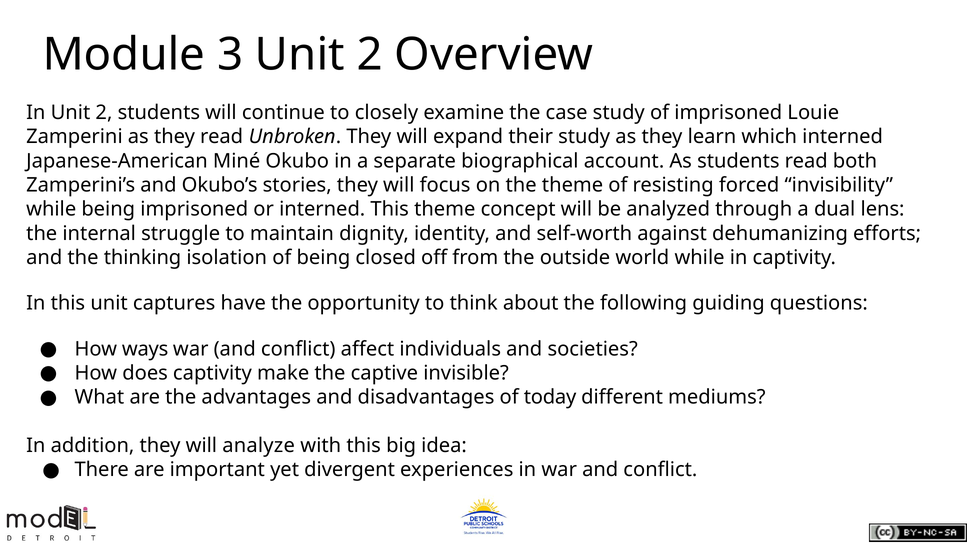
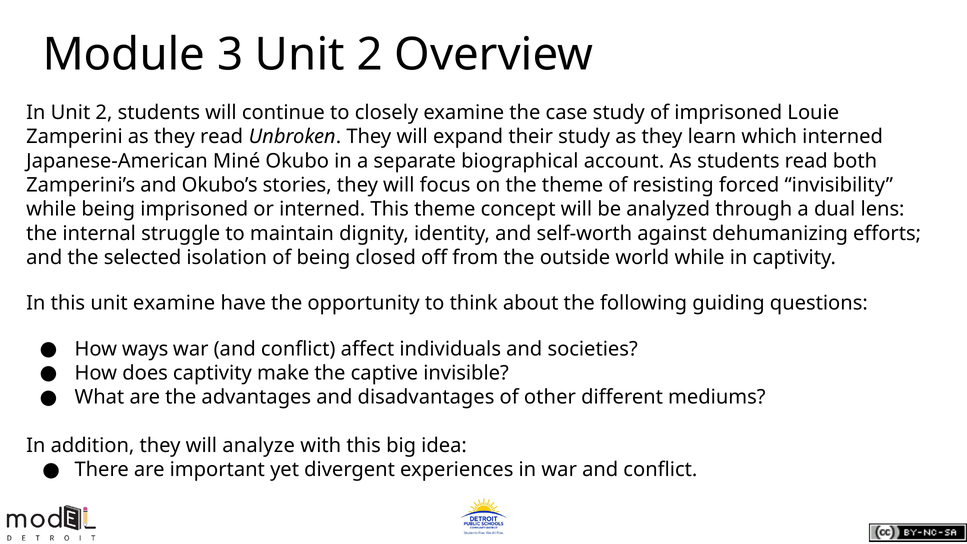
thinking: thinking -> selected
unit captures: captures -> examine
today: today -> other
